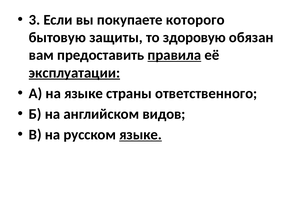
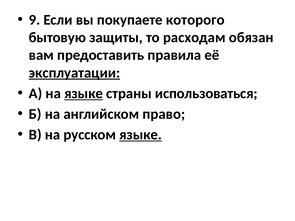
3: 3 -> 9
здоровую: здоровую -> расходам
правила underline: present -> none
языке at (84, 94) underline: none -> present
ответственного: ответственного -> использоваться
видов: видов -> право
